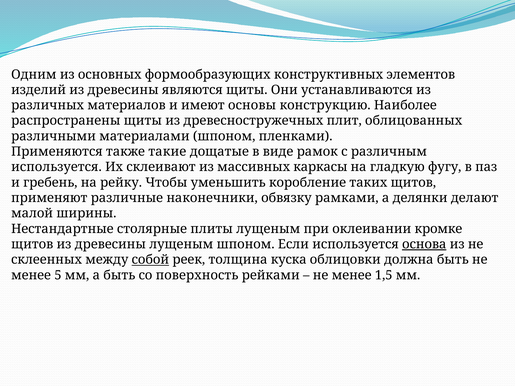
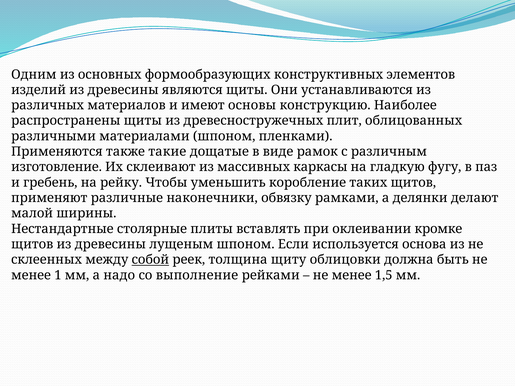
используется at (56, 167): используется -> изготовление
плиты лущеным: лущеным -> вставлять
основа underline: present -> none
куска: куска -> щиту
5: 5 -> 1
а быть: быть -> надо
поверхность: поверхность -> выполнение
